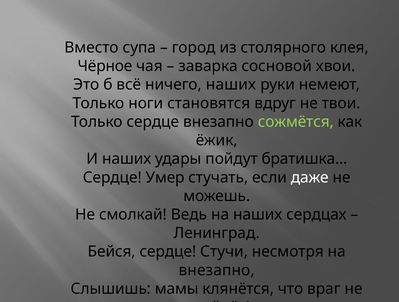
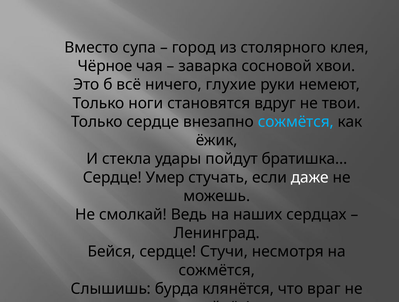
ничего наших: наших -> глухие
сожмётся at (296, 122) colour: light green -> light blue
И наших: наших -> стекла
внезапно at (217, 270): внезапно -> сожмётся
мамы: мамы -> бурда
